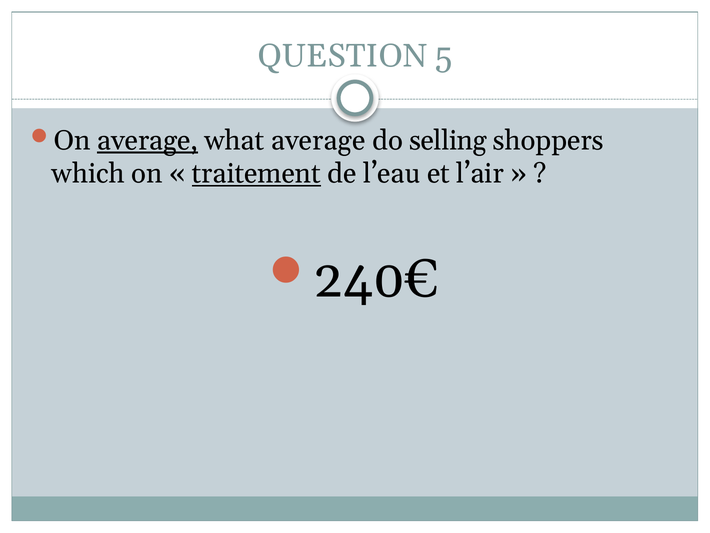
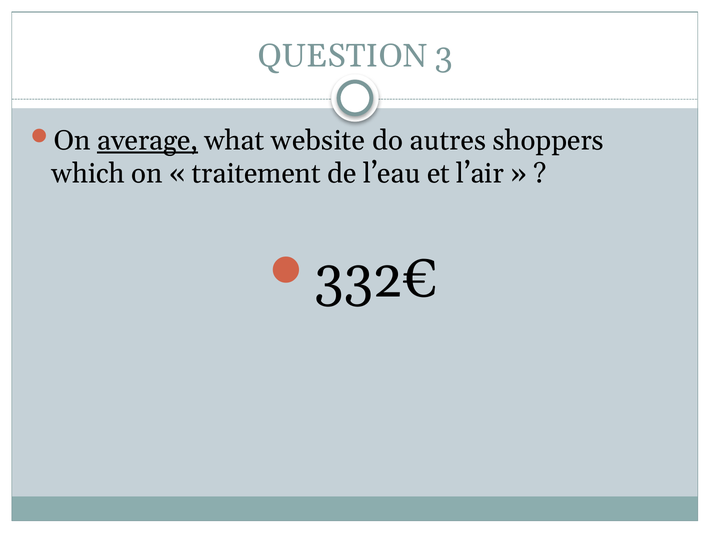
5: 5 -> 3
what average: average -> website
selling: selling -> autres
traitement underline: present -> none
240€: 240€ -> 332€
